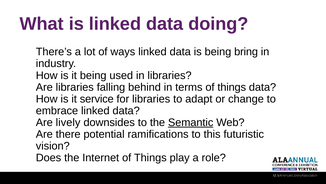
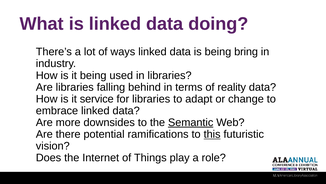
terms of things: things -> reality
lively: lively -> more
this underline: none -> present
